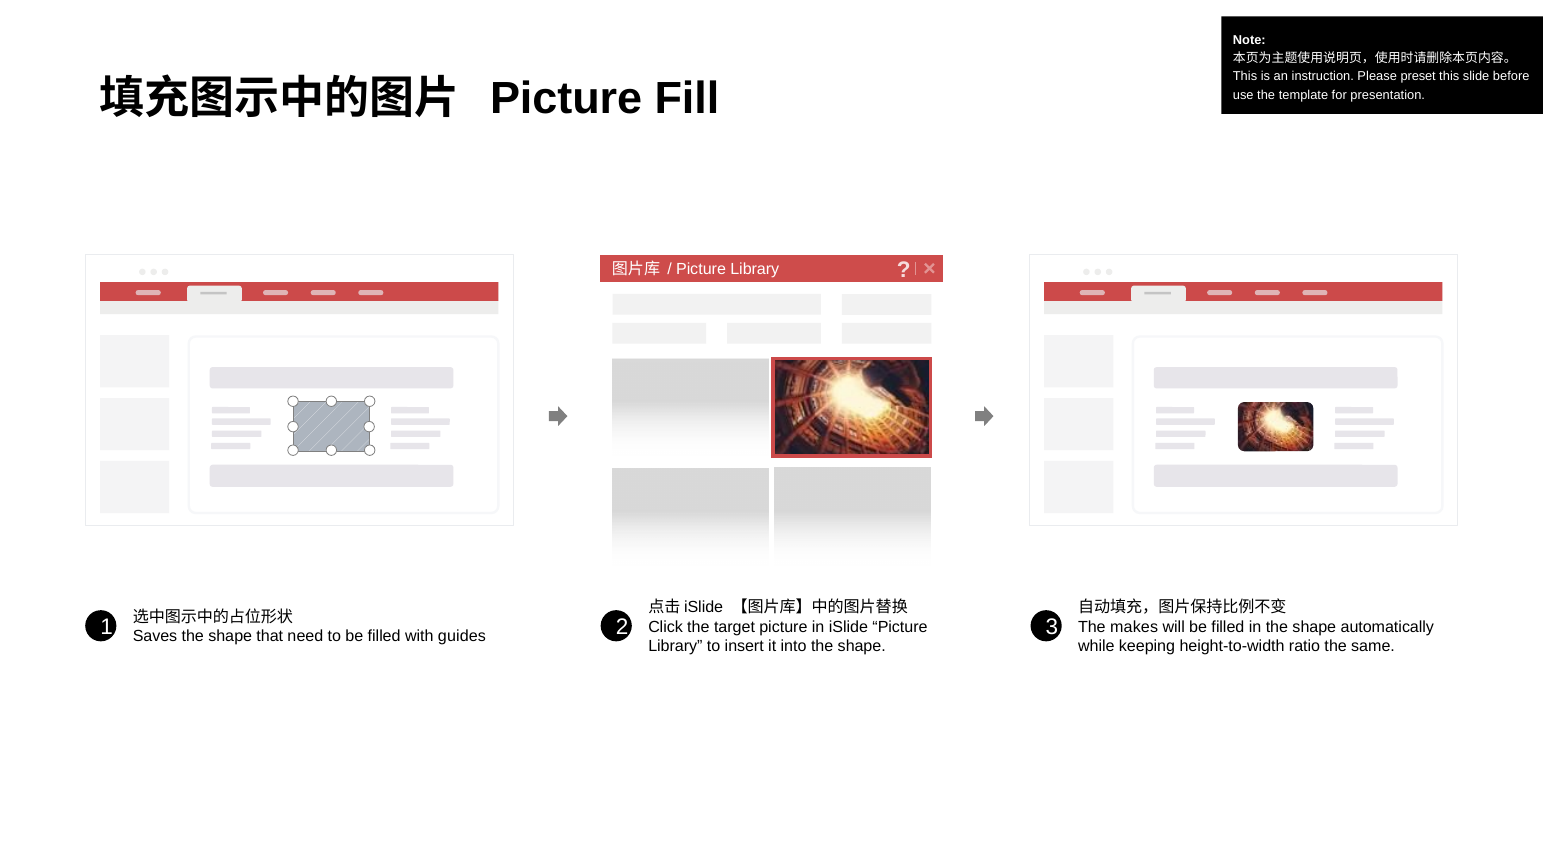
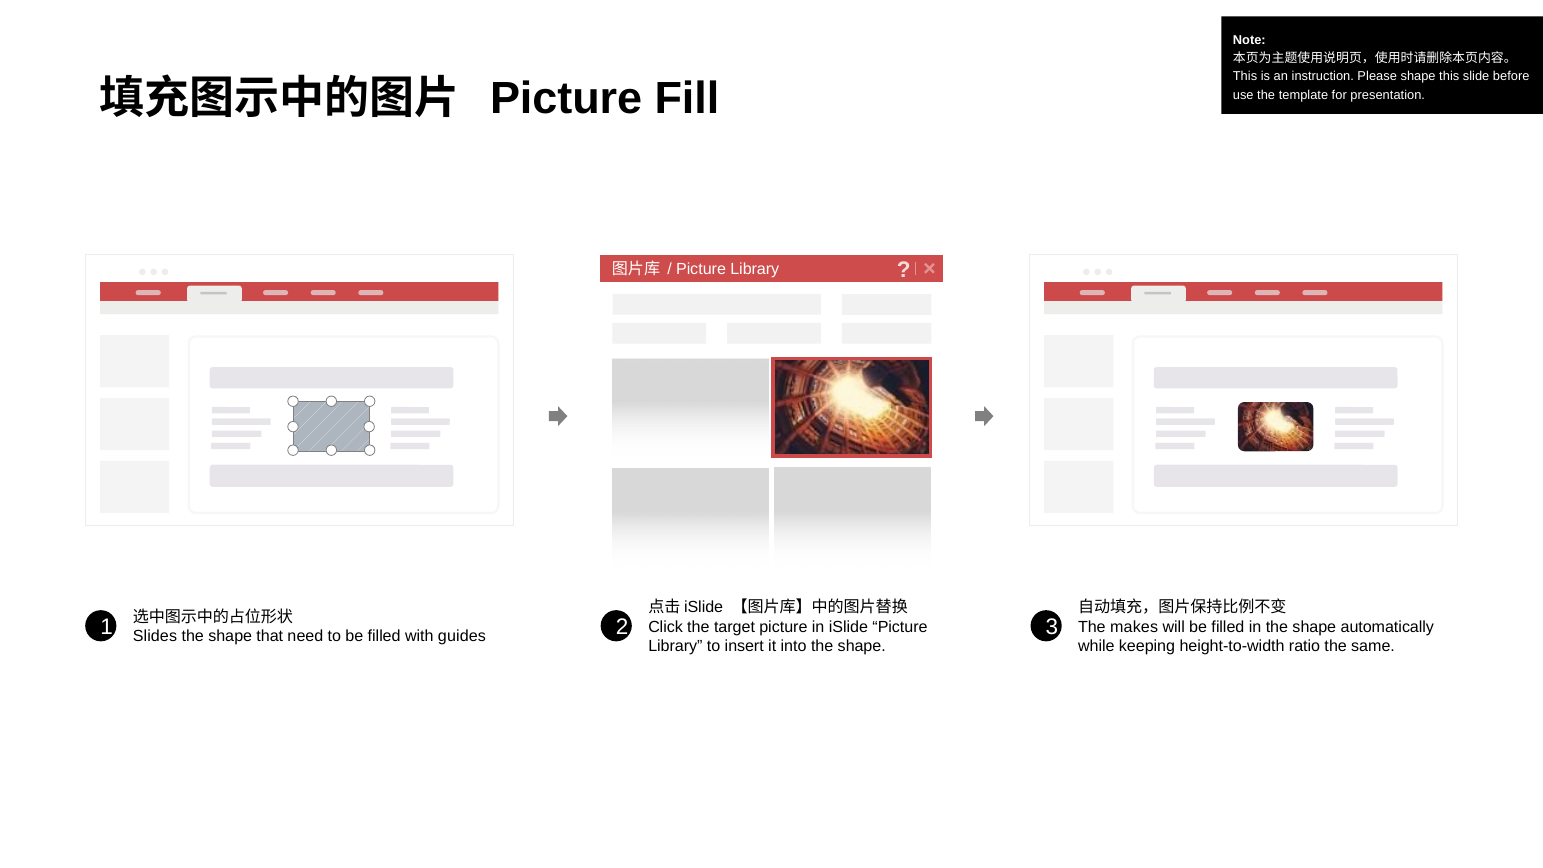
Please preset: preset -> shape
Saves: Saves -> Slides
